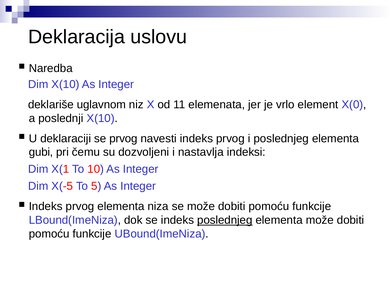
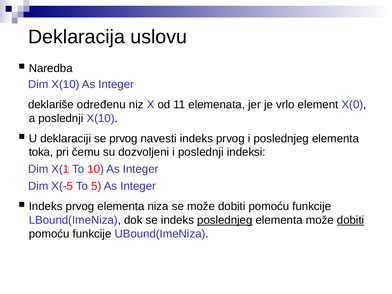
uglavnom: uglavnom -> određenu
gubi: gubi -> toka
i nastavlja: nastavlja -> poslednji
dobiti at (351, 220) underline: none -> present
